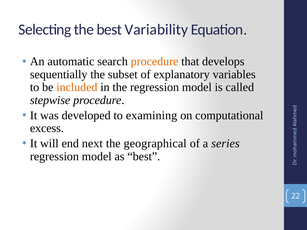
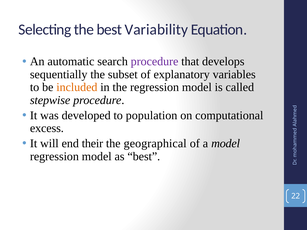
procedure at (155, 62) colour: orange -> purple
examining: examining -> population
next: next -> their
a series: series -> model
